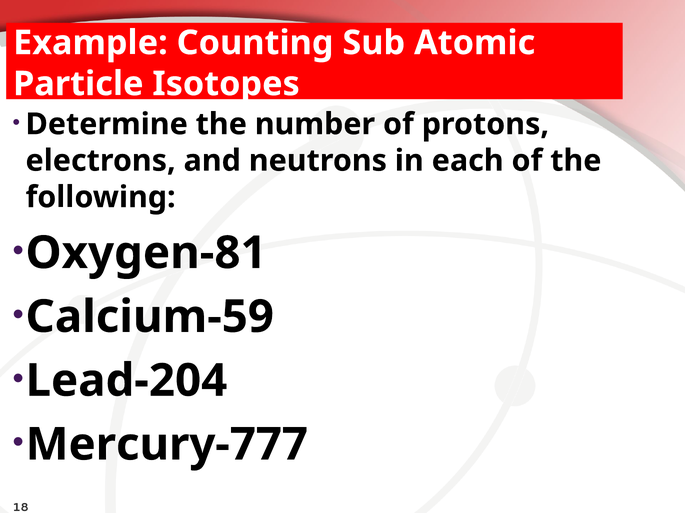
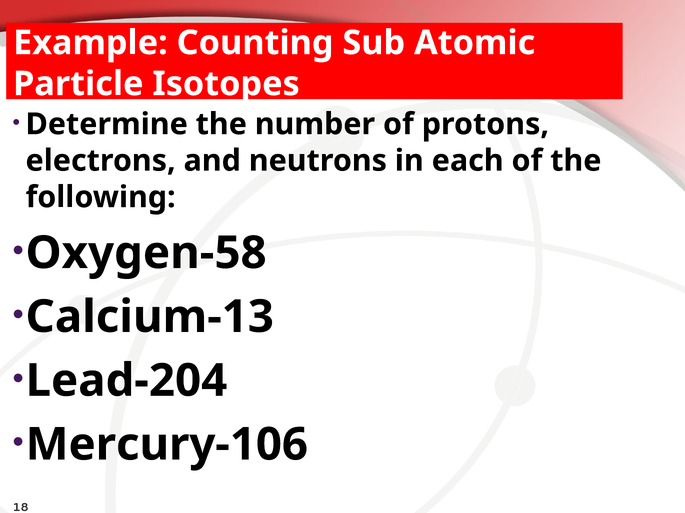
Oxygen-81: Oxygen-81 -> Oxygen-58
Calcium-59: Calcium-59 -> Calcium-13
Mercury-777: Mercury-777 -> Mercury-106
